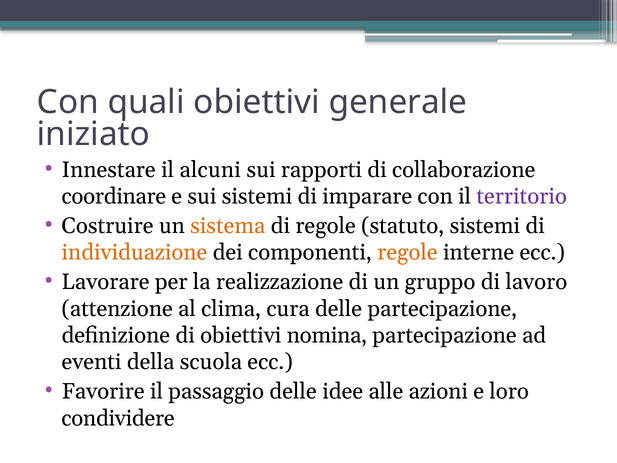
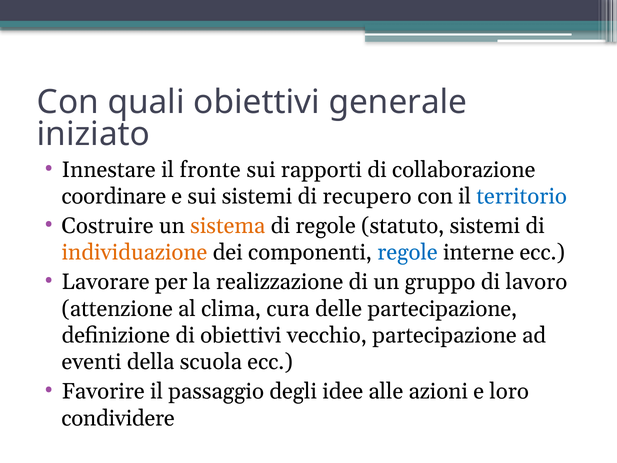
alcuni: alcuni -> fronte
imparare: imparare -> recupero
territorio colour: purple -> blue
regole at (408, 252) colour: orange -> blue
nomina: nomina -> vecchio
passaggio delle: delle -> degli
